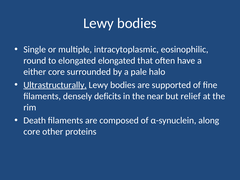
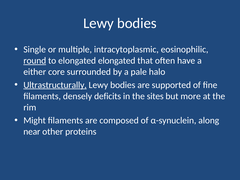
round underline: none -> present
near: near -> sites
relief: relief -> more
Death: Death -> Might
core at (32, 132): core -> near
